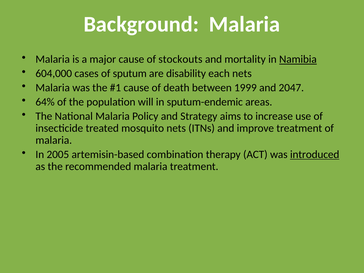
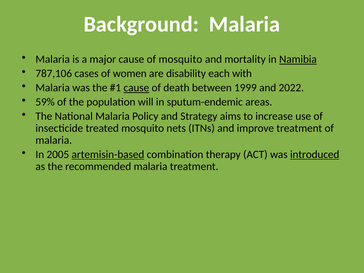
of stockouts: stockouts -> mosquito
604,000: 604,000 -> 787,106
sputum: sputum -> women
each nets: nets -> with
cause at (136, 88) underline: none -> present
2047: 2047 -> 2022
64%: 64% -> 59%
artemisin-based underline: none -> present
